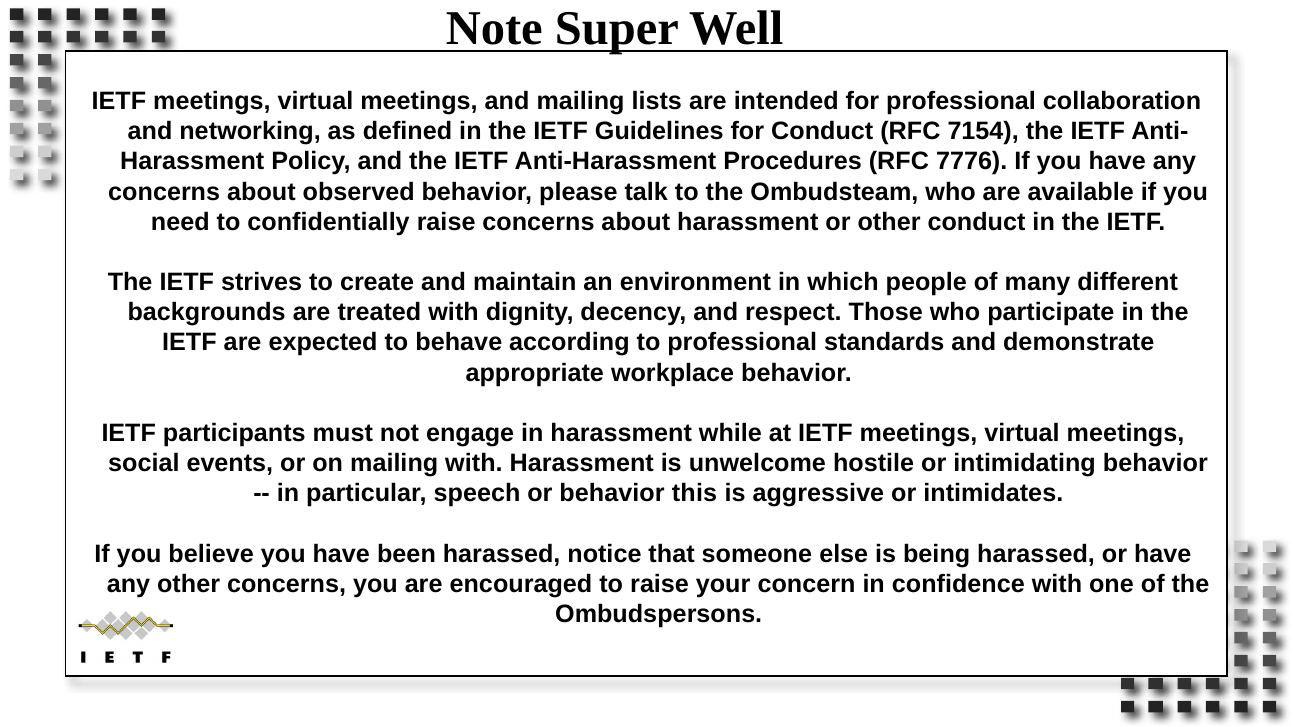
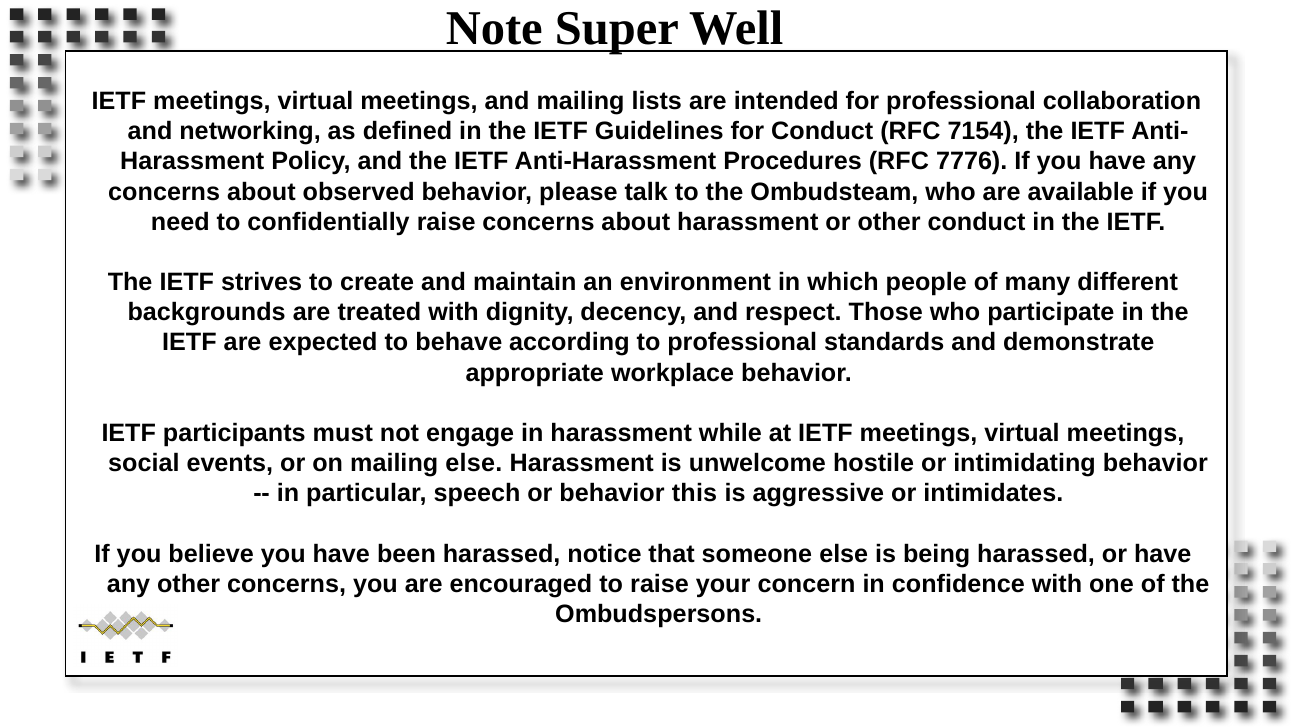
mailing with: with -> else
